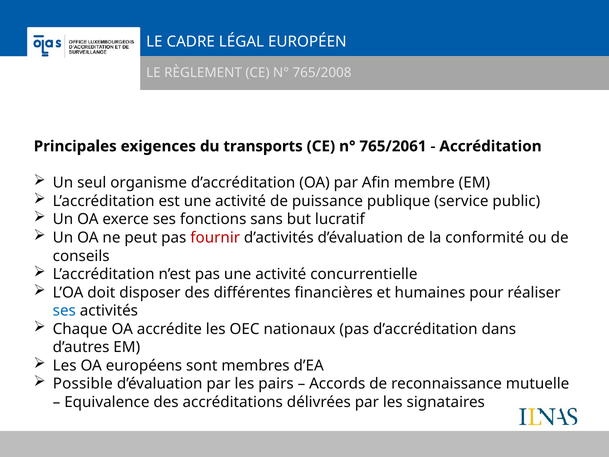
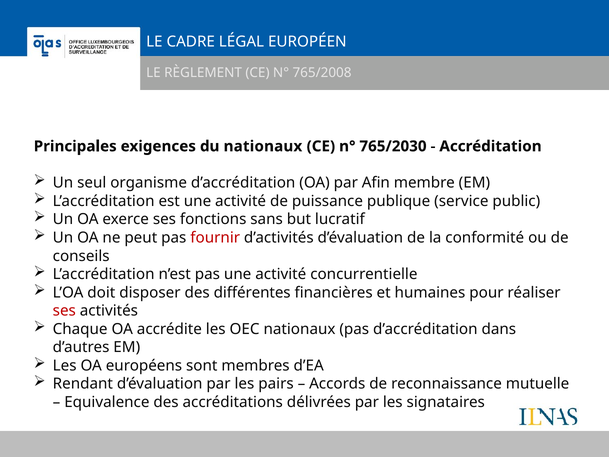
du transports: transports -> nationaux
765/2061: 765/2061 -> 765/2030
ses at (64, 311) colour: blue -> red
Possible: Possible -> Rendant
